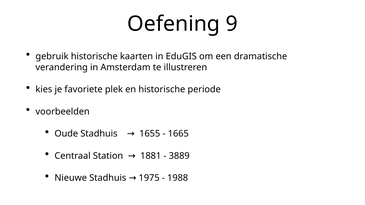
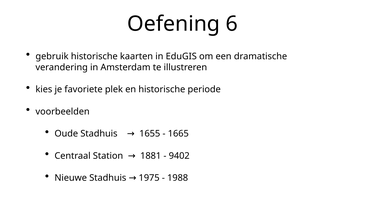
9: 9 -> 6
3889: 3889 -> 9402
